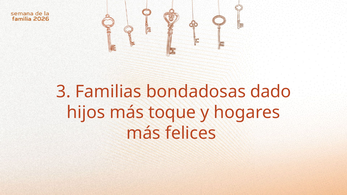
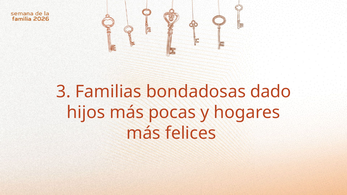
toque: toque -> pocas
